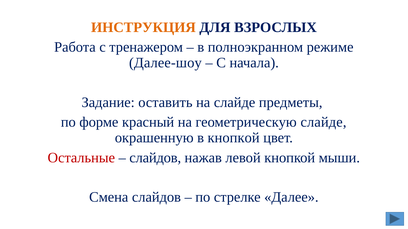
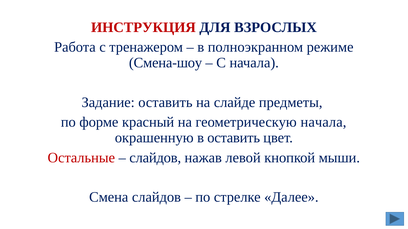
ИНСТРУКЦИЯ colour: orange -> red
Далее-шоу: Далее-шоу -> Смена-шоу
геометрическую слайде: слайде -> начала
в кнопкой: кнопкой -> оставить
